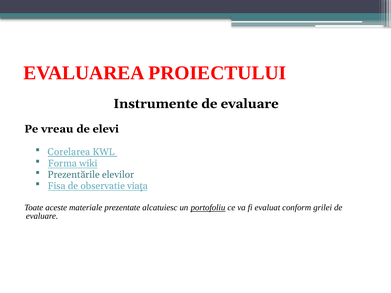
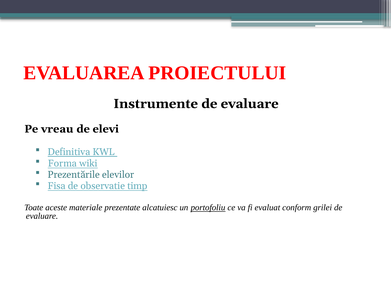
Corelarea: Corelarea -> Definitiva
viaţa: viaţa -> timp
